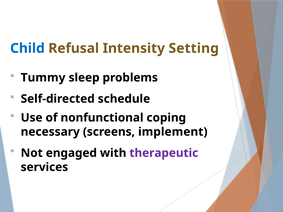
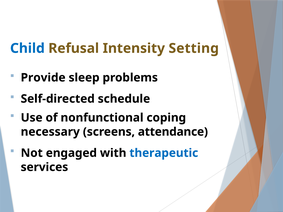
Tummy: Tummy -> Provide
implement: implement -> attendance
therapeutic colour: purple -> blue
